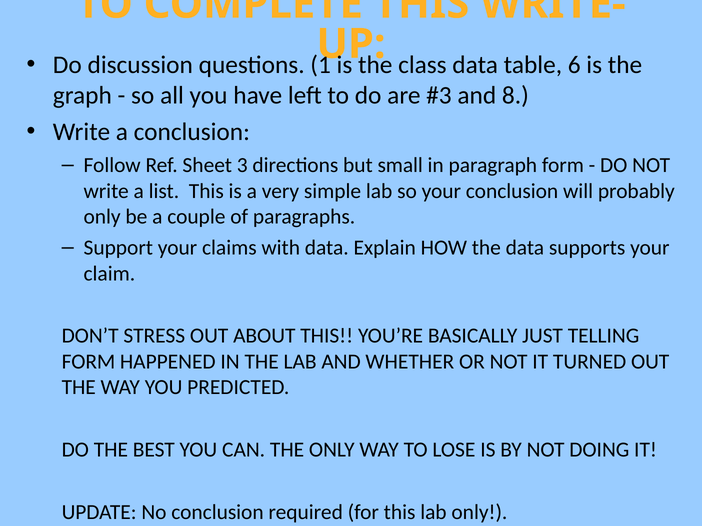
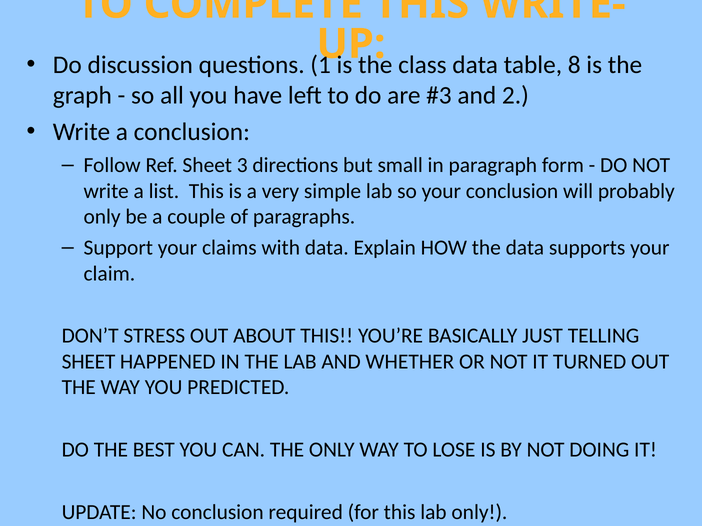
6: 6 -> 8
8: 8 -> 2
FORM at (88, 362): FORM -> SHEET
